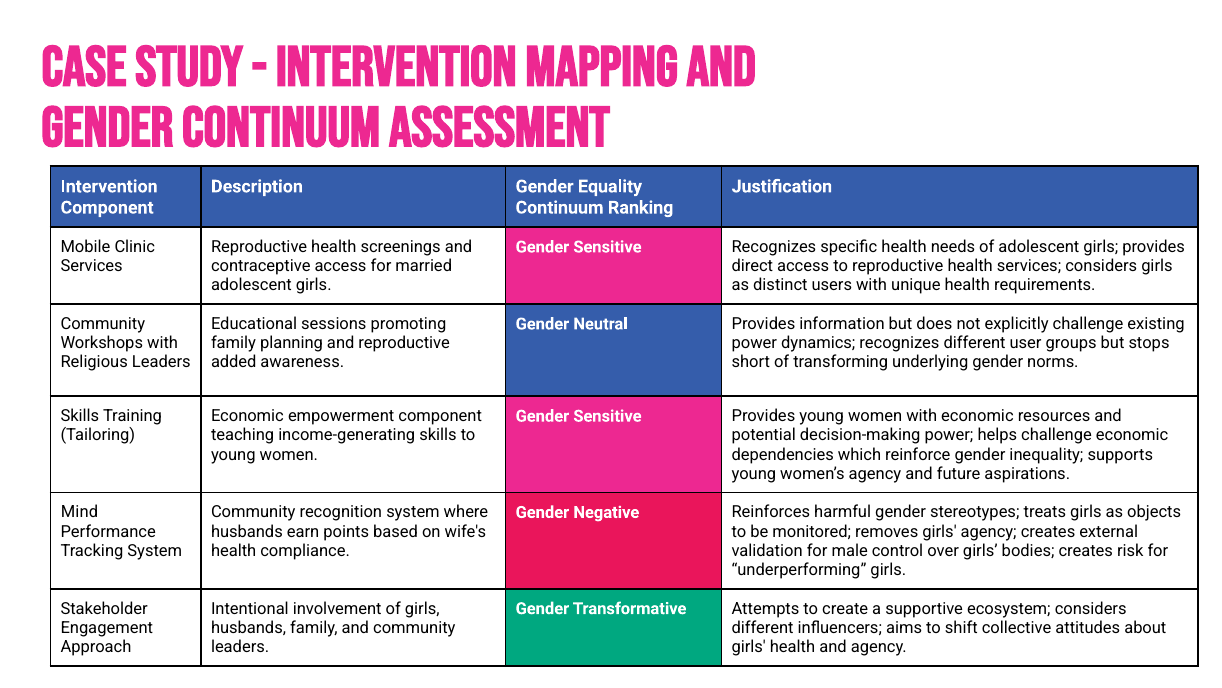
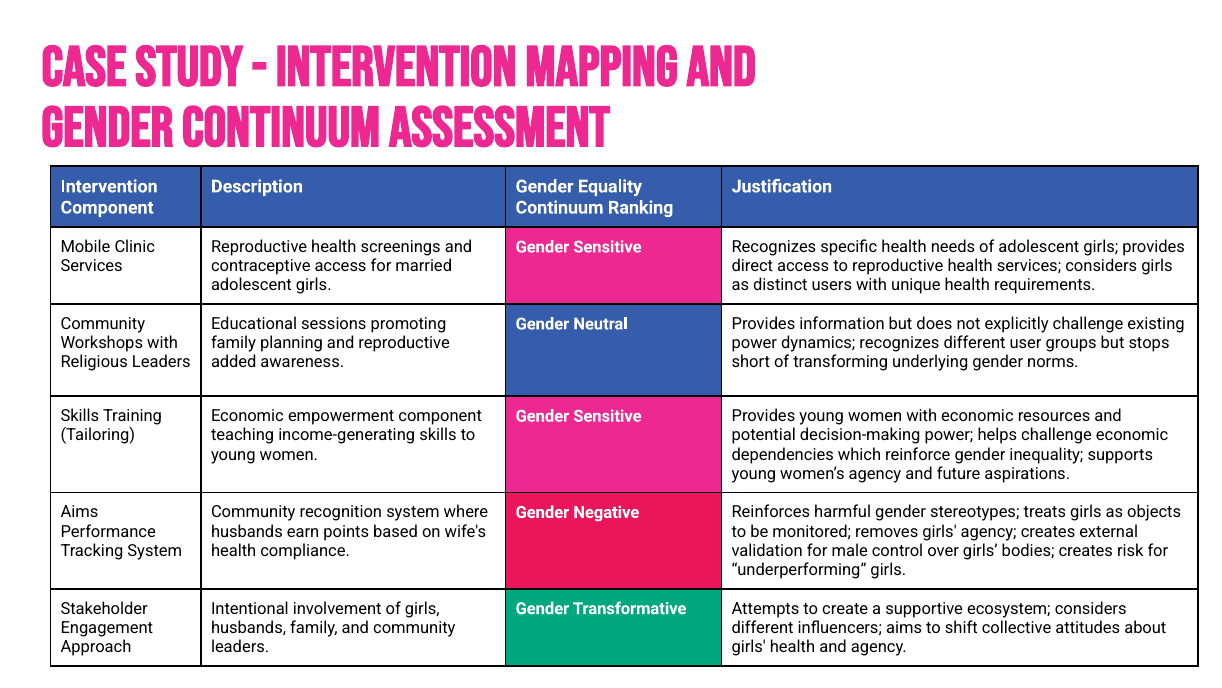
Mind at (79, 512): Mind -> Aims
